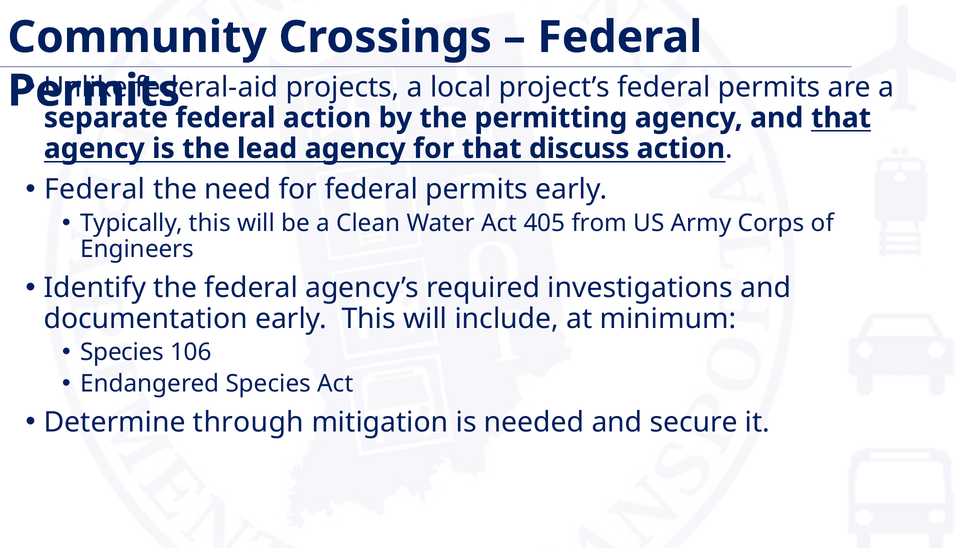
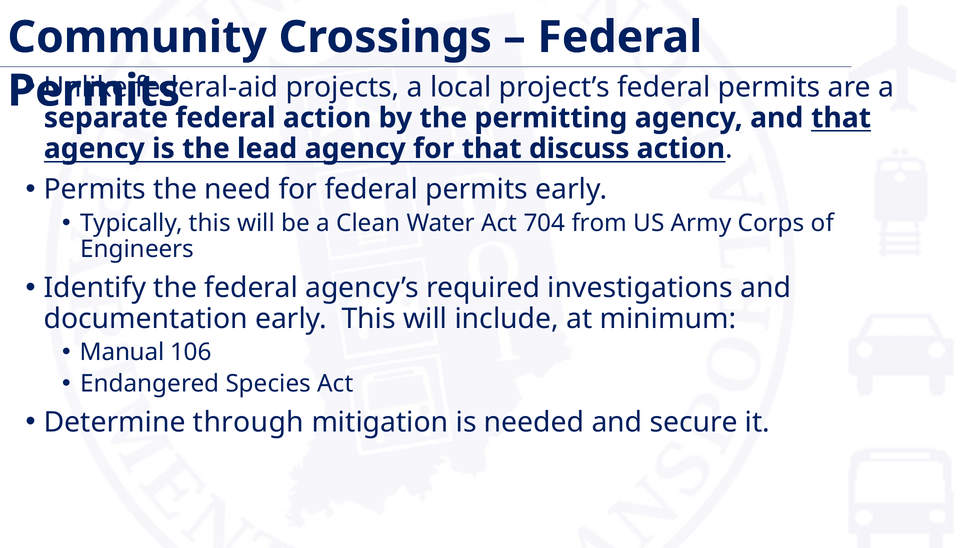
Federal at (95, 189): Federal -> Permits
405: 405 -> 704
Species at (122, 352): Species -> Manual
